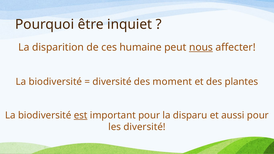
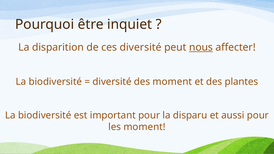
ces humaine: humaine -> diversité
est underline: present -> none
les diversité: diversité -> moment
